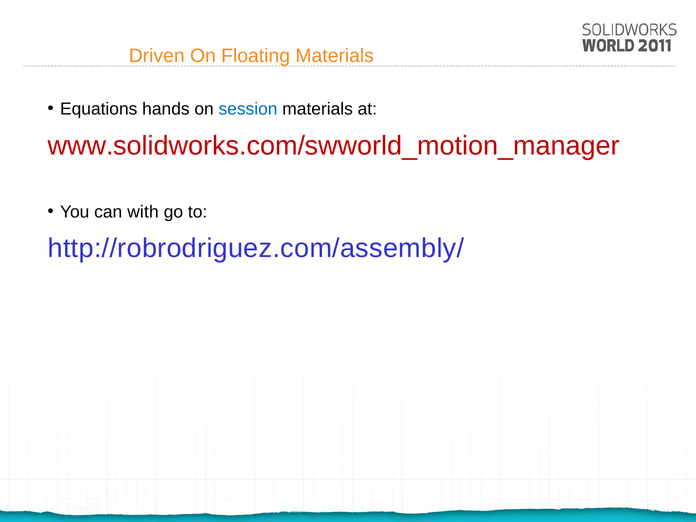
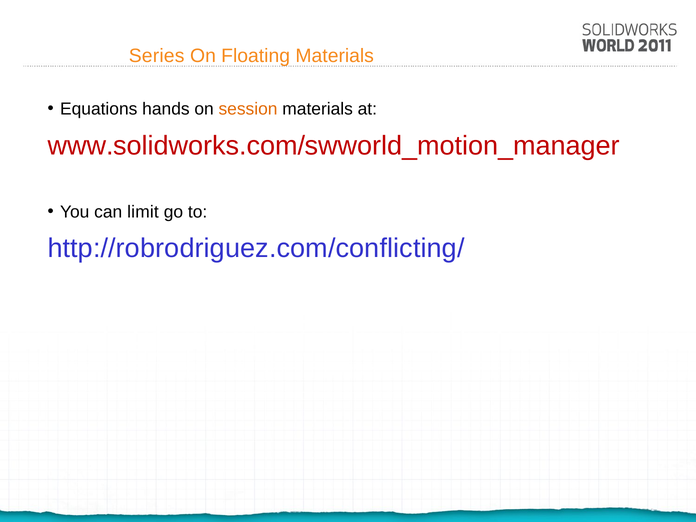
Driven: Driven -> Series
session colour: blue -> orange
with: with -> limit
http://robrodriguez.com/assembly/: http://robrodriguez.com/assembly/ -> http://robrodriguez.com/conflicting/
